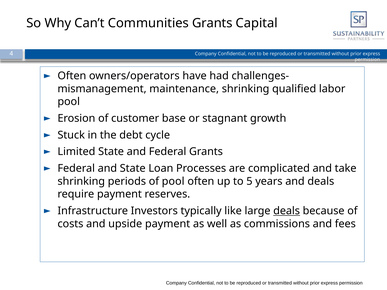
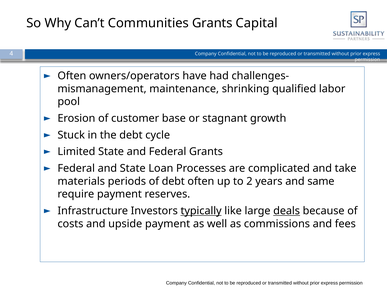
shrinking at (81, 181): shrinking -> materials
of pool: pool -> debt
5: 5 -> 2
and deals: deals -> same
typically underline: none -> present
